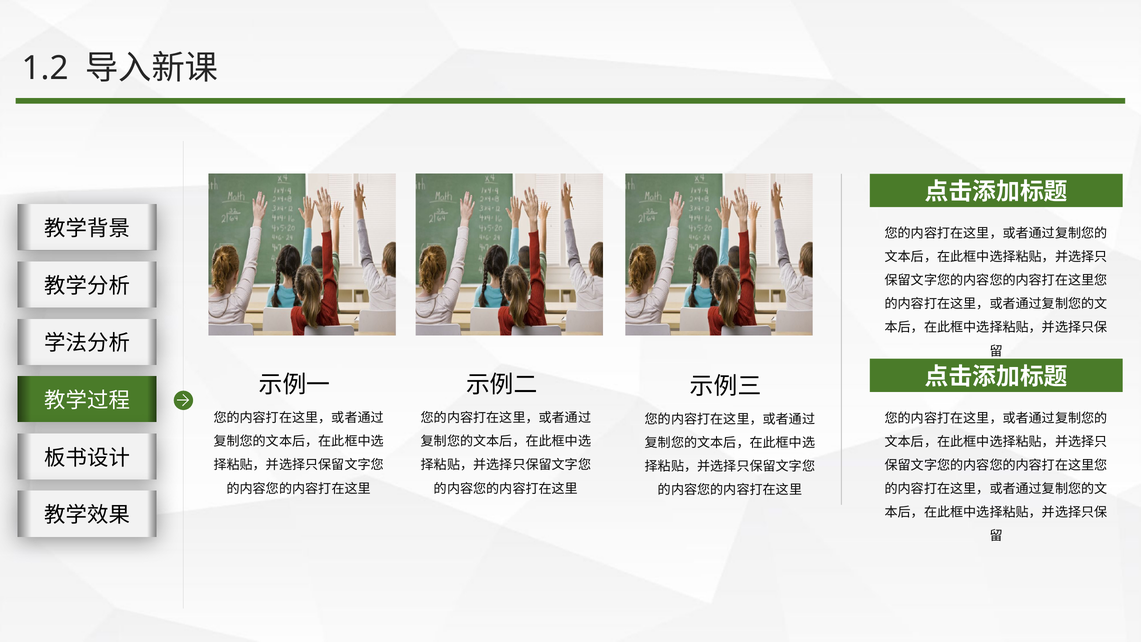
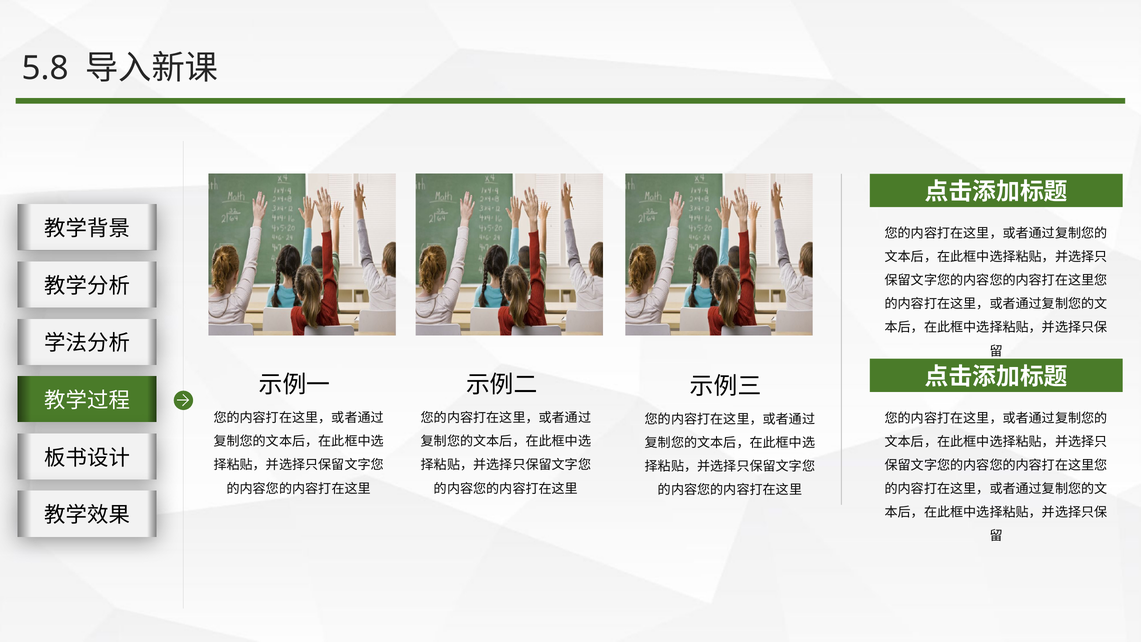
1.2: 1.2 -> 5.8
